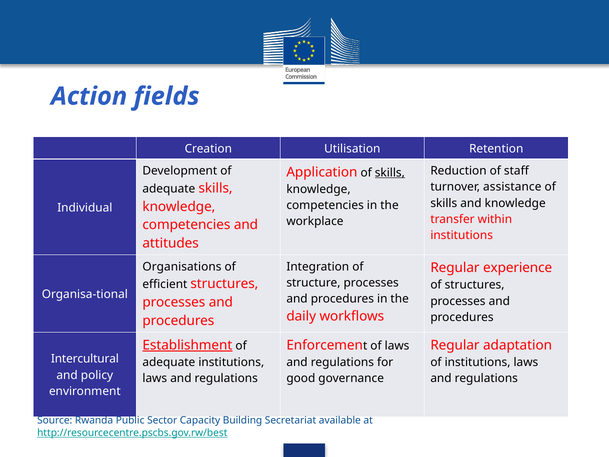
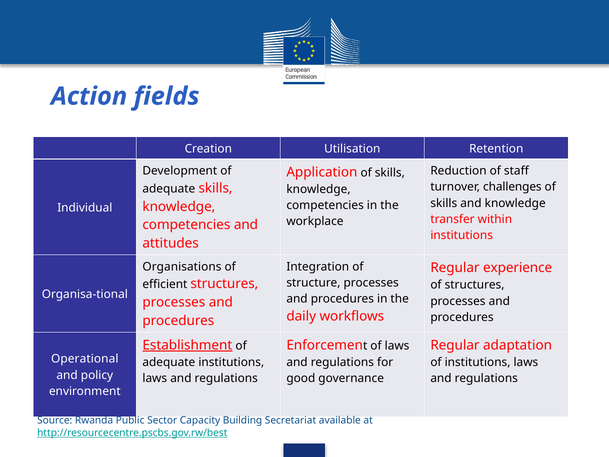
skills at (390, 173) underline: present -> none
assistance: assistance -> challenges
Intercultural: Intercultural -> Operational
